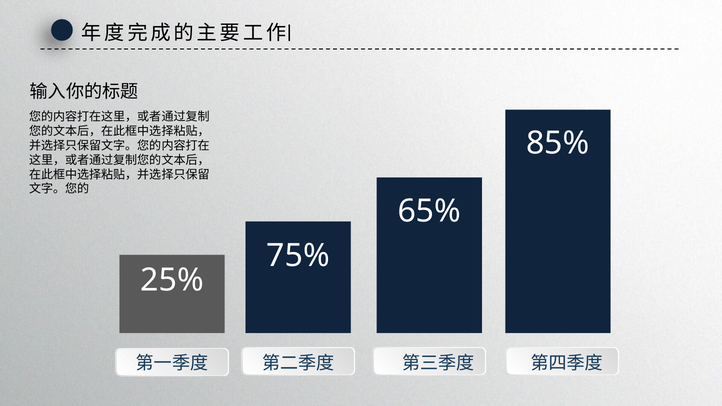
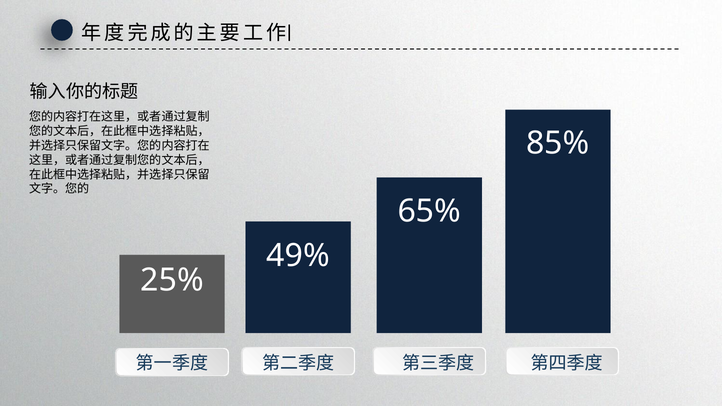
75%: 75% -> 49%
